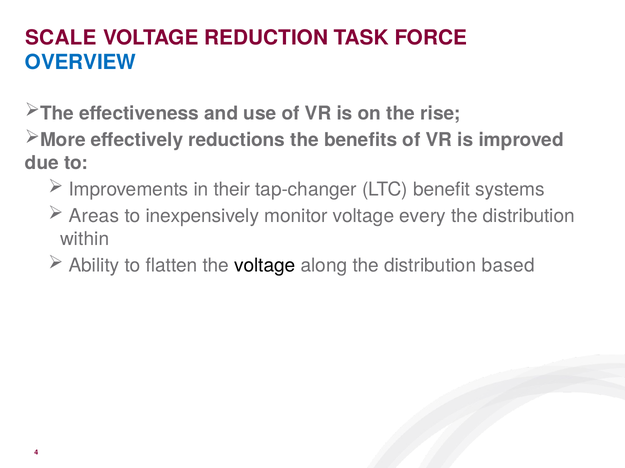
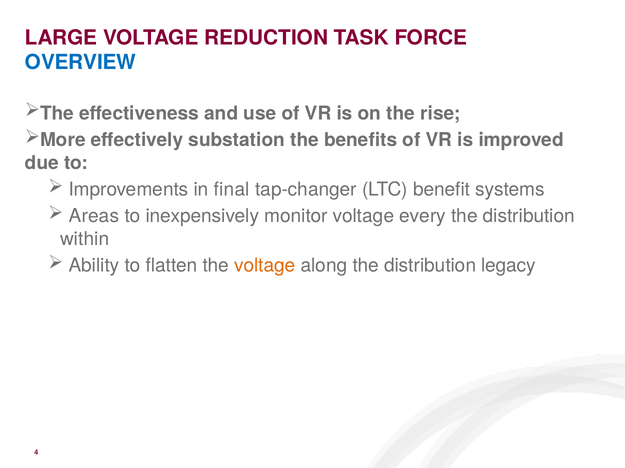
SCALE: SCALE -> LARGE
reductions: reductions -> substation
their: their -> final
voltage at (265, 266) colour: black -> orange
based: based -> legacy
